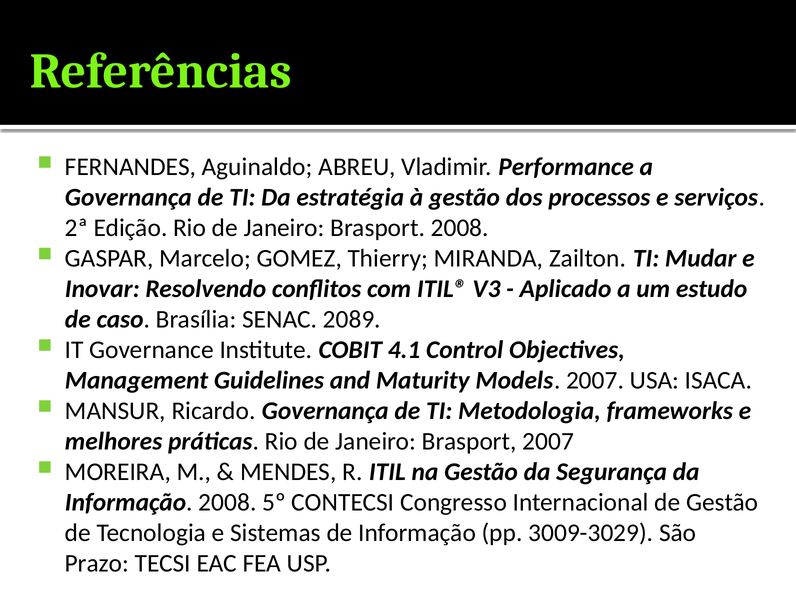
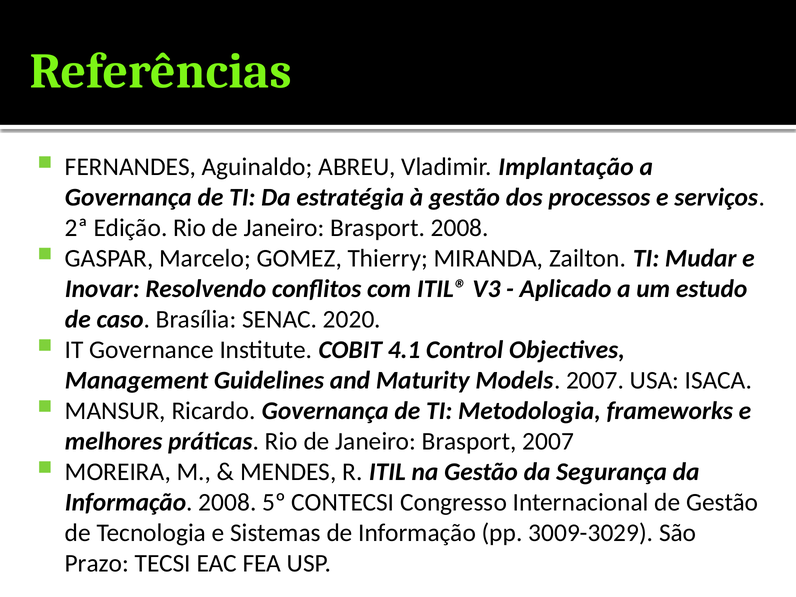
Performance: Performance -> Implantação
2089: 2089 -> 2020
